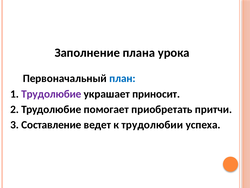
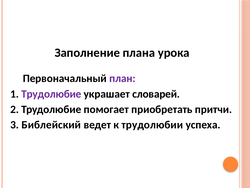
план colour: blue -> purple
приносит: приносит -> словарей
Составление: Составление -> Библейский
